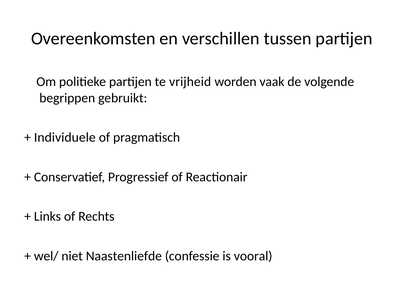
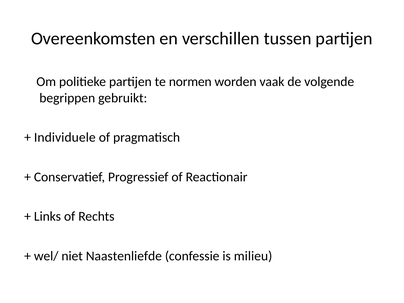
vrijheid: vrijheid -> normen
vooral: vooral -> milieu
